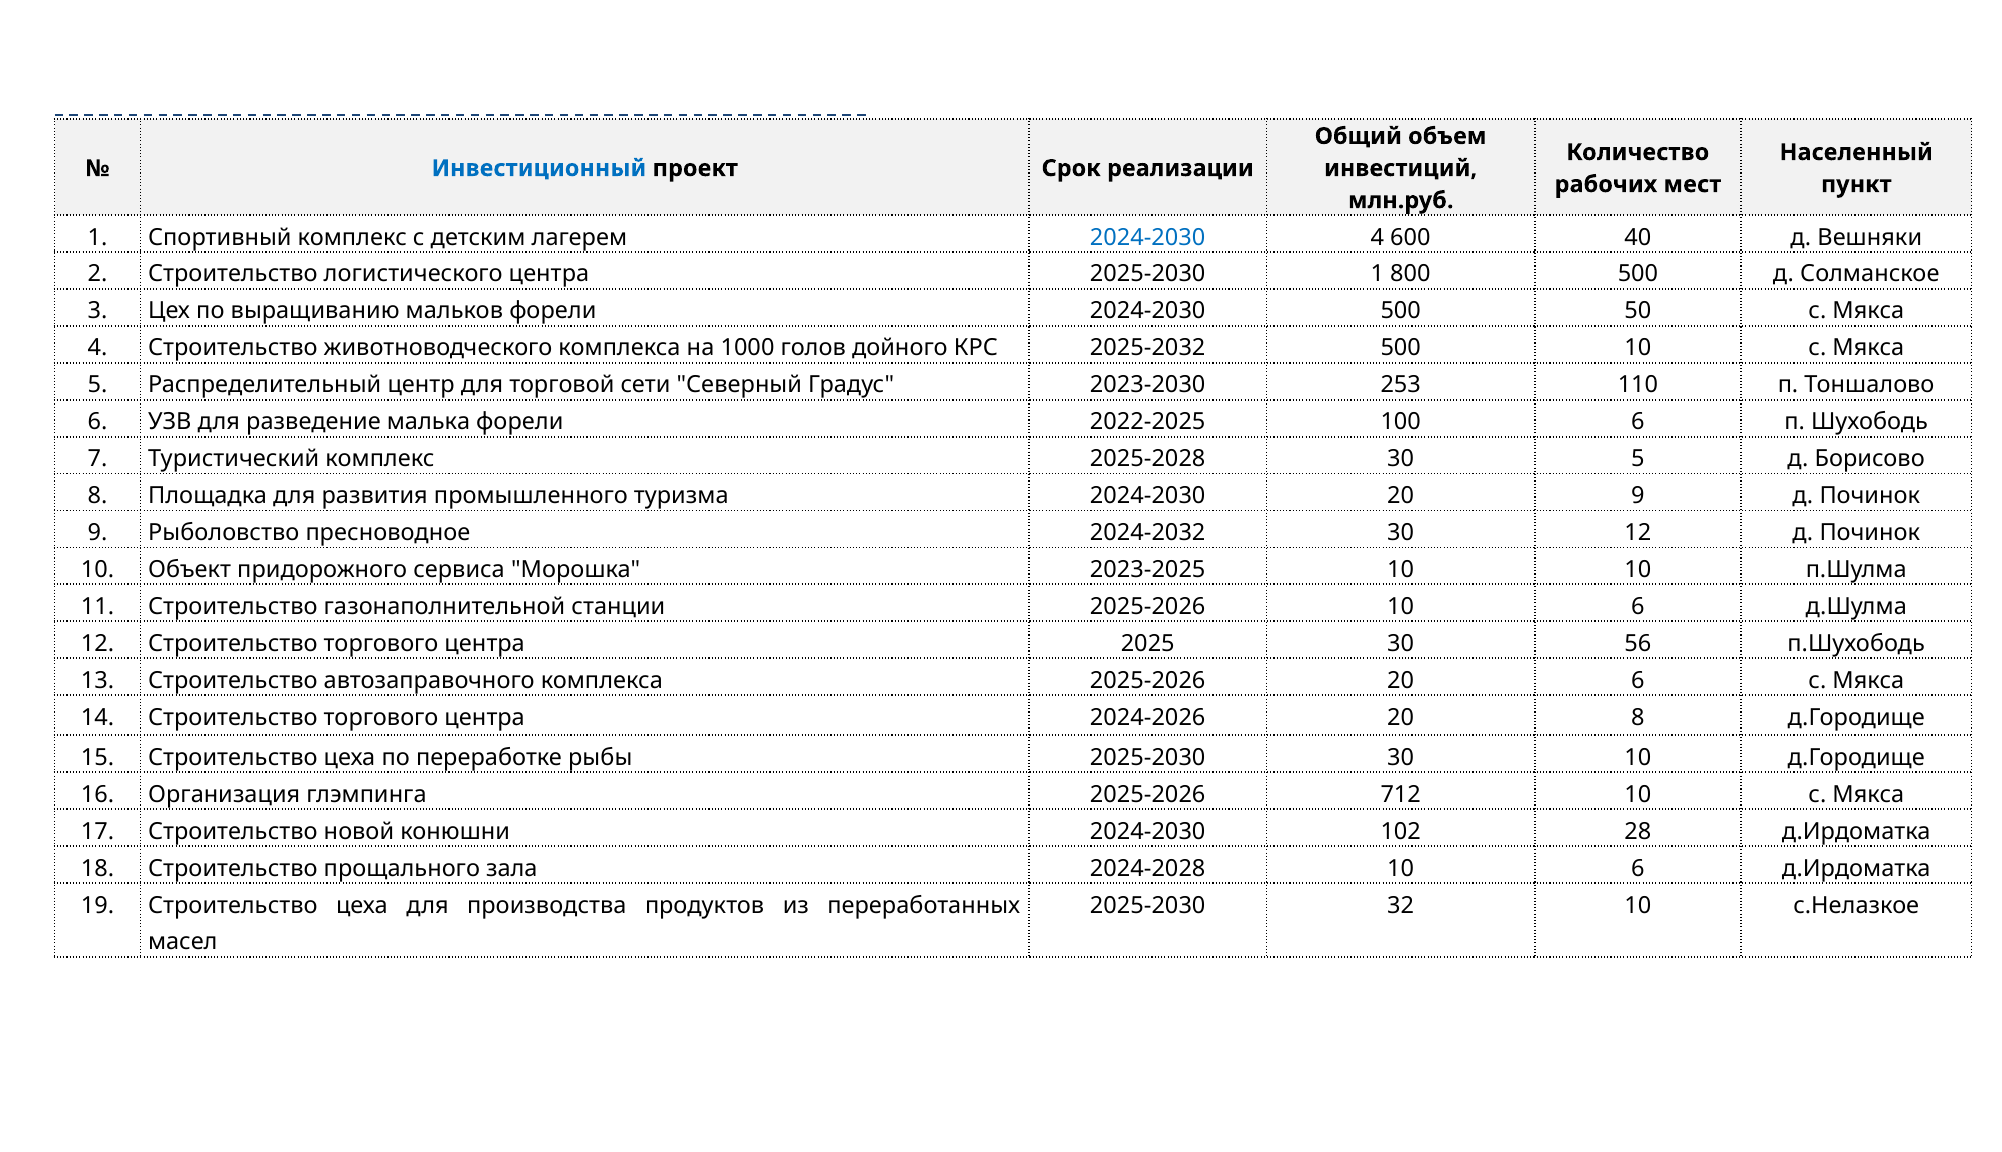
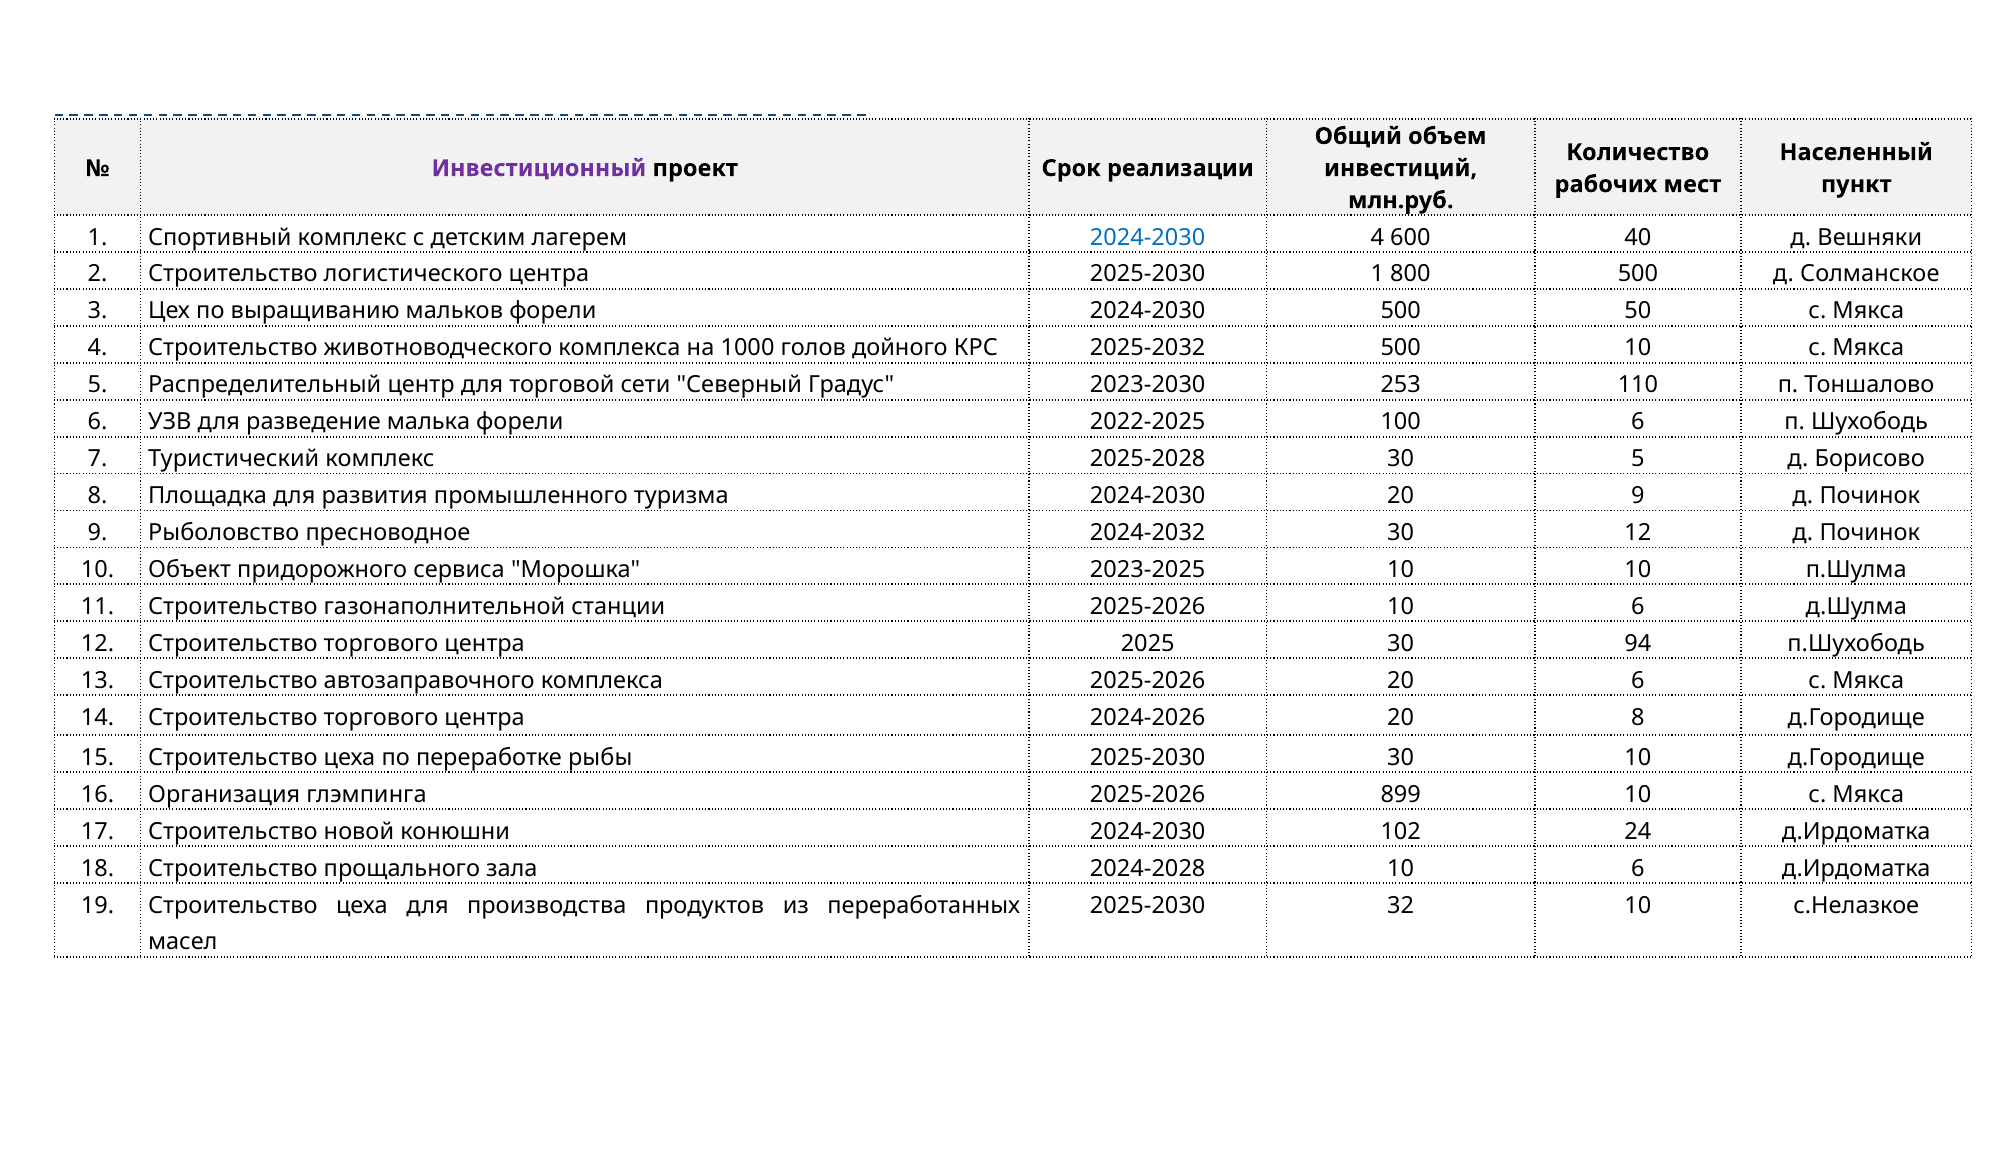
Инвестиционный colour: blue -> purple
56: 56 -> 94
712: 712 -> 899
28: 28 -> 24
